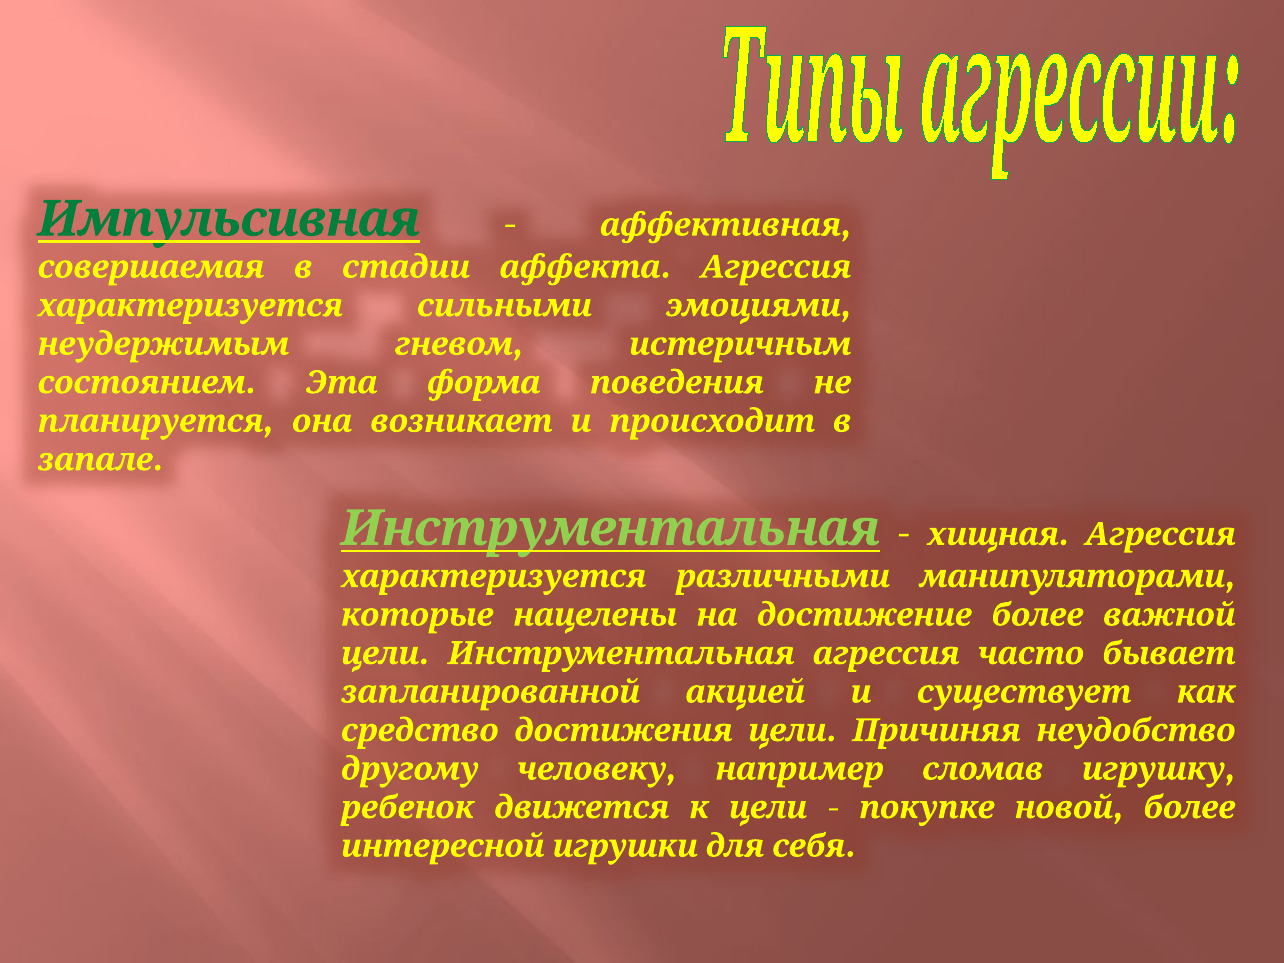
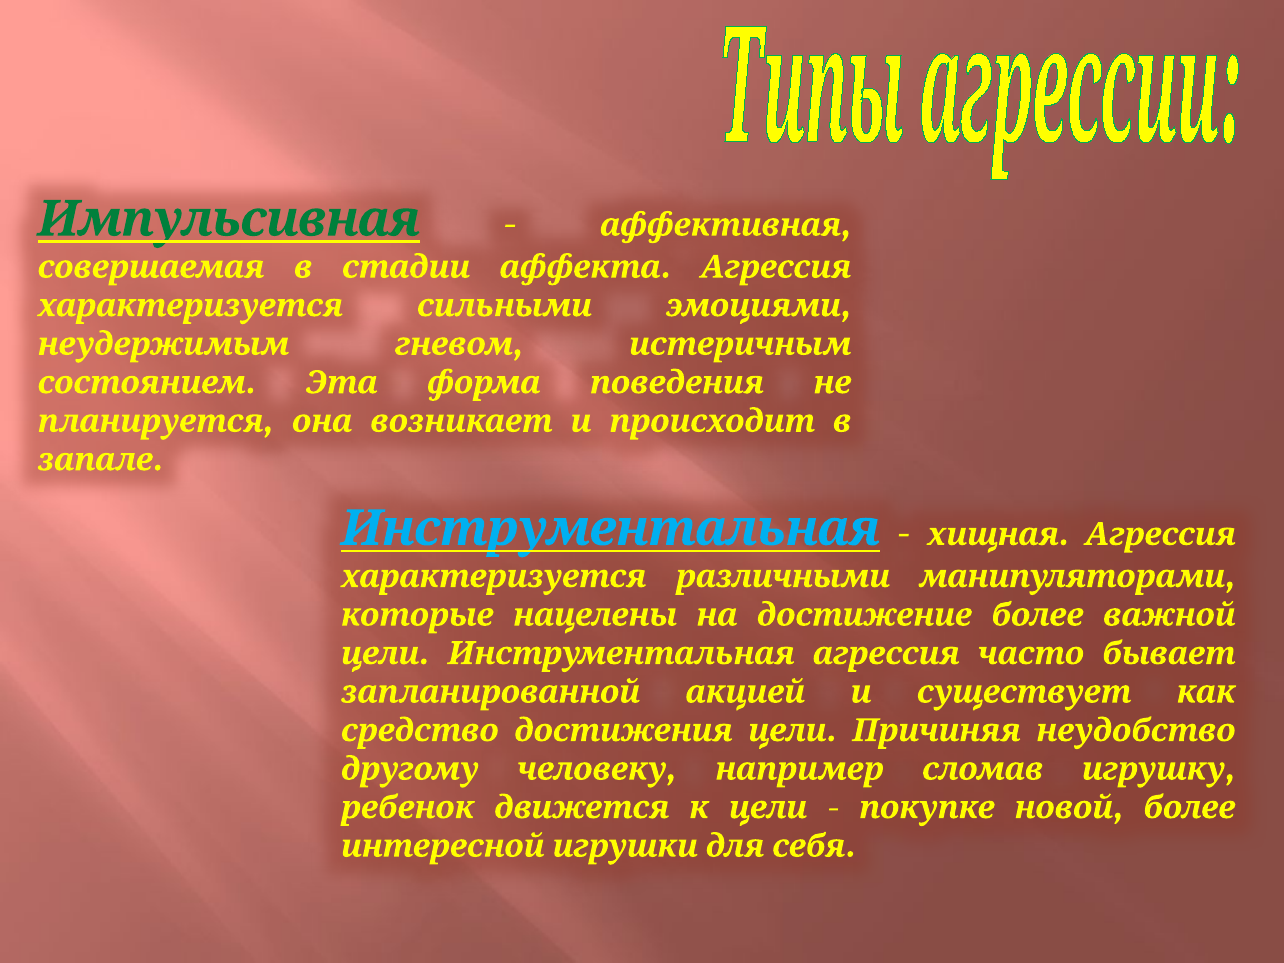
Инструментальная at (611, 529) colour: light green -> light blue
